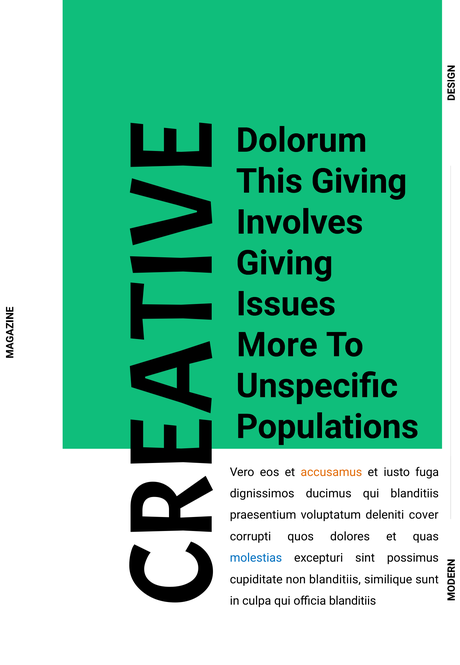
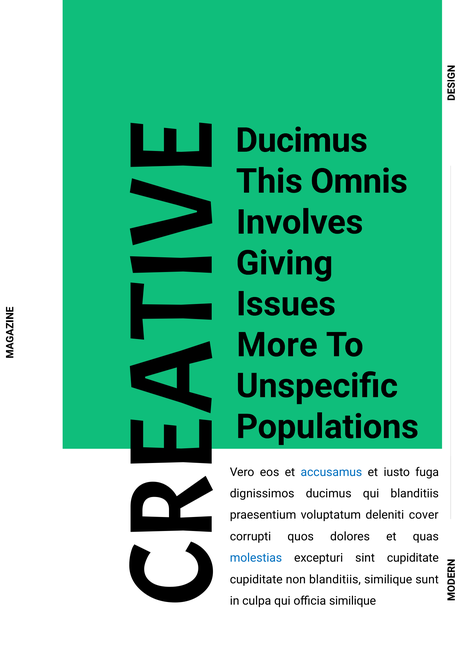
Dolorum at (302, 140): Dolorum -> Ducimus
This Giving: Giving -> Omnis
accusamus colour: orange -> blue
sint possimus: possimus -> cupiditate
officia blanditiis: blanditiis -> similique
